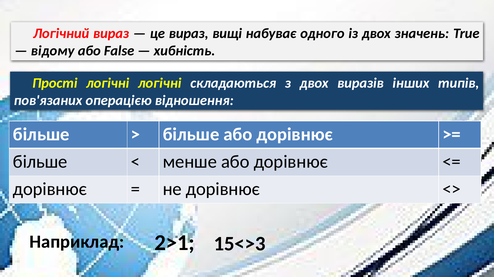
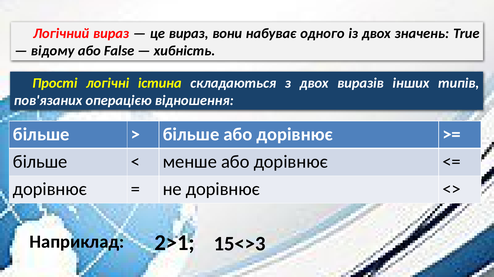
вищі: вищі -> вони
логічні логічні: логічні -> істина
